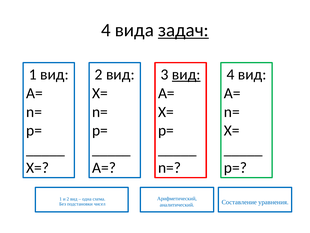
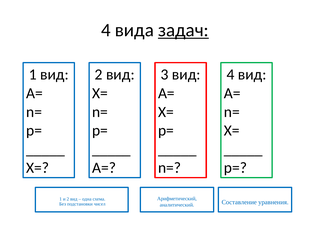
вид at (186, 74) underline: present -> none
